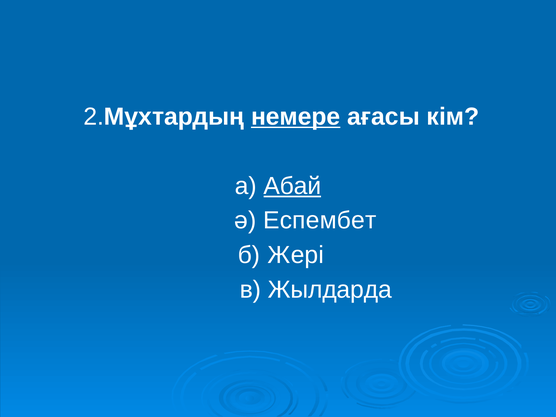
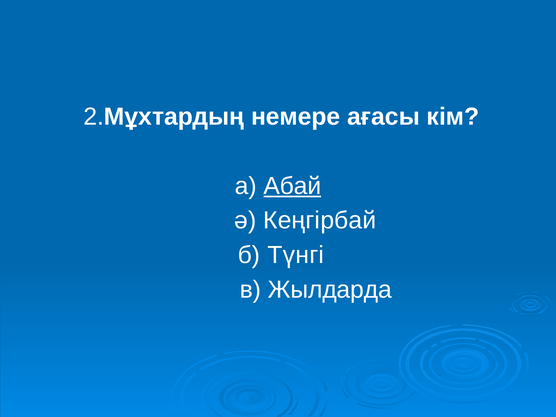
немере underline: present -> none
Еспембет: Еспембет -> Кеңгірбай
Жері: Жері -> Түнгі
